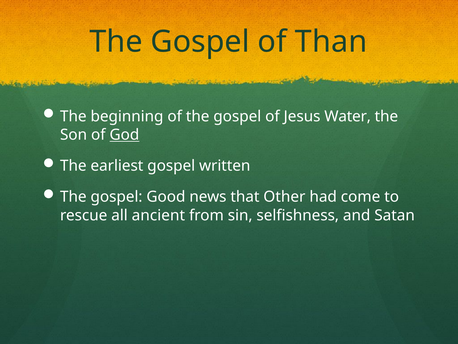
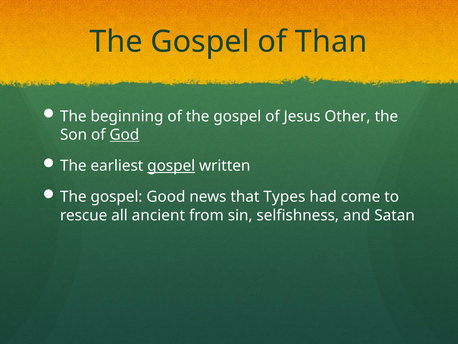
Water: Water -> Other
gospel at (171, 166) underline: none -> present
Other: Other -> Types
